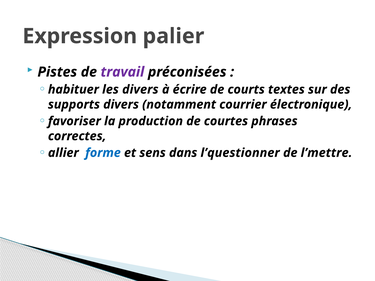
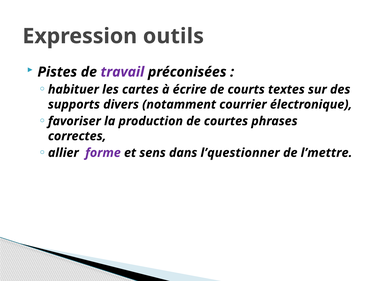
palier: palier -> outils
les divers: divers -> cartes
forme colour: blue -> purple
